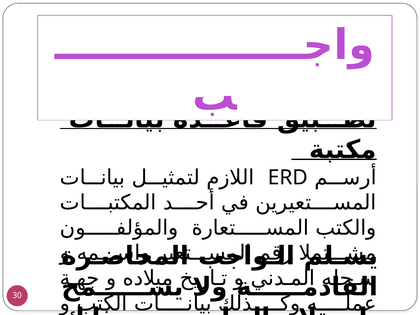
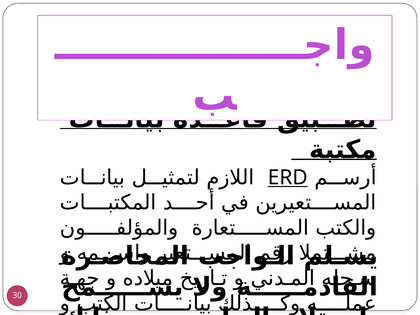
ERD underline: none -> present
